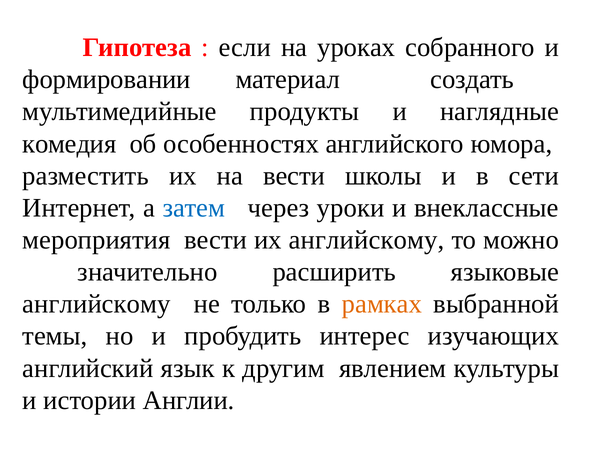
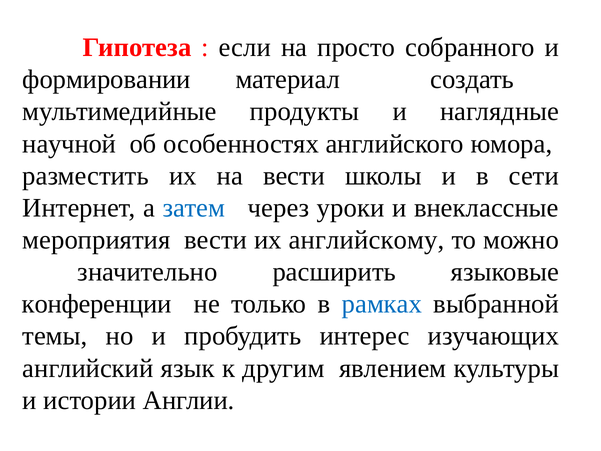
уроках: уроках -> просто
комедия: комедия -> научной
английскому at (96, 304): английскому -> конференции
рамках colour: orange -> blue
